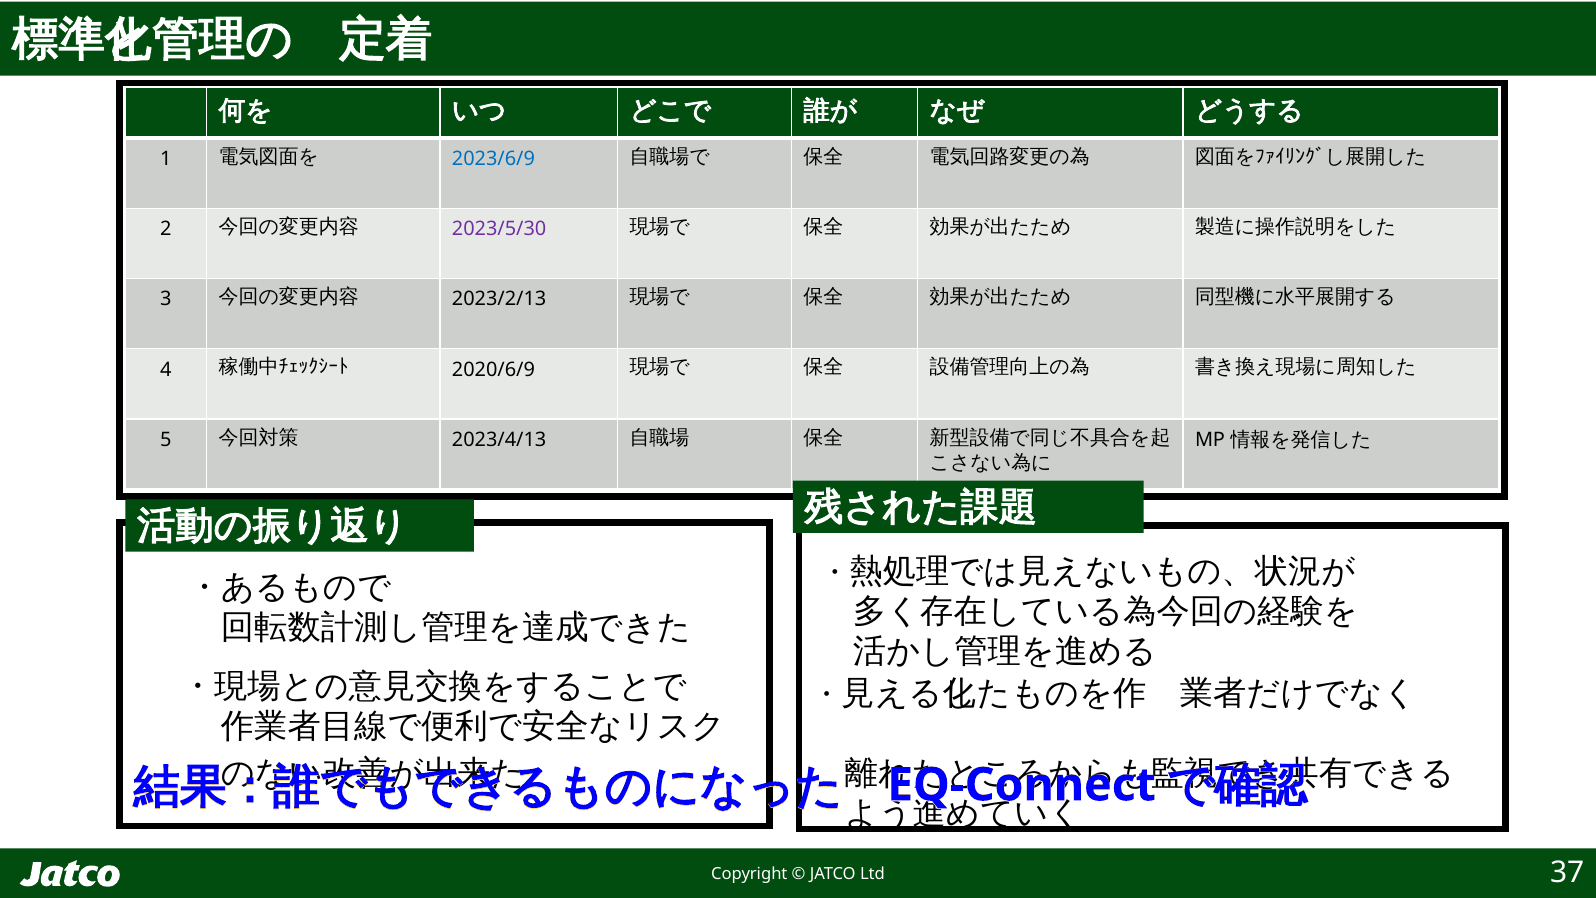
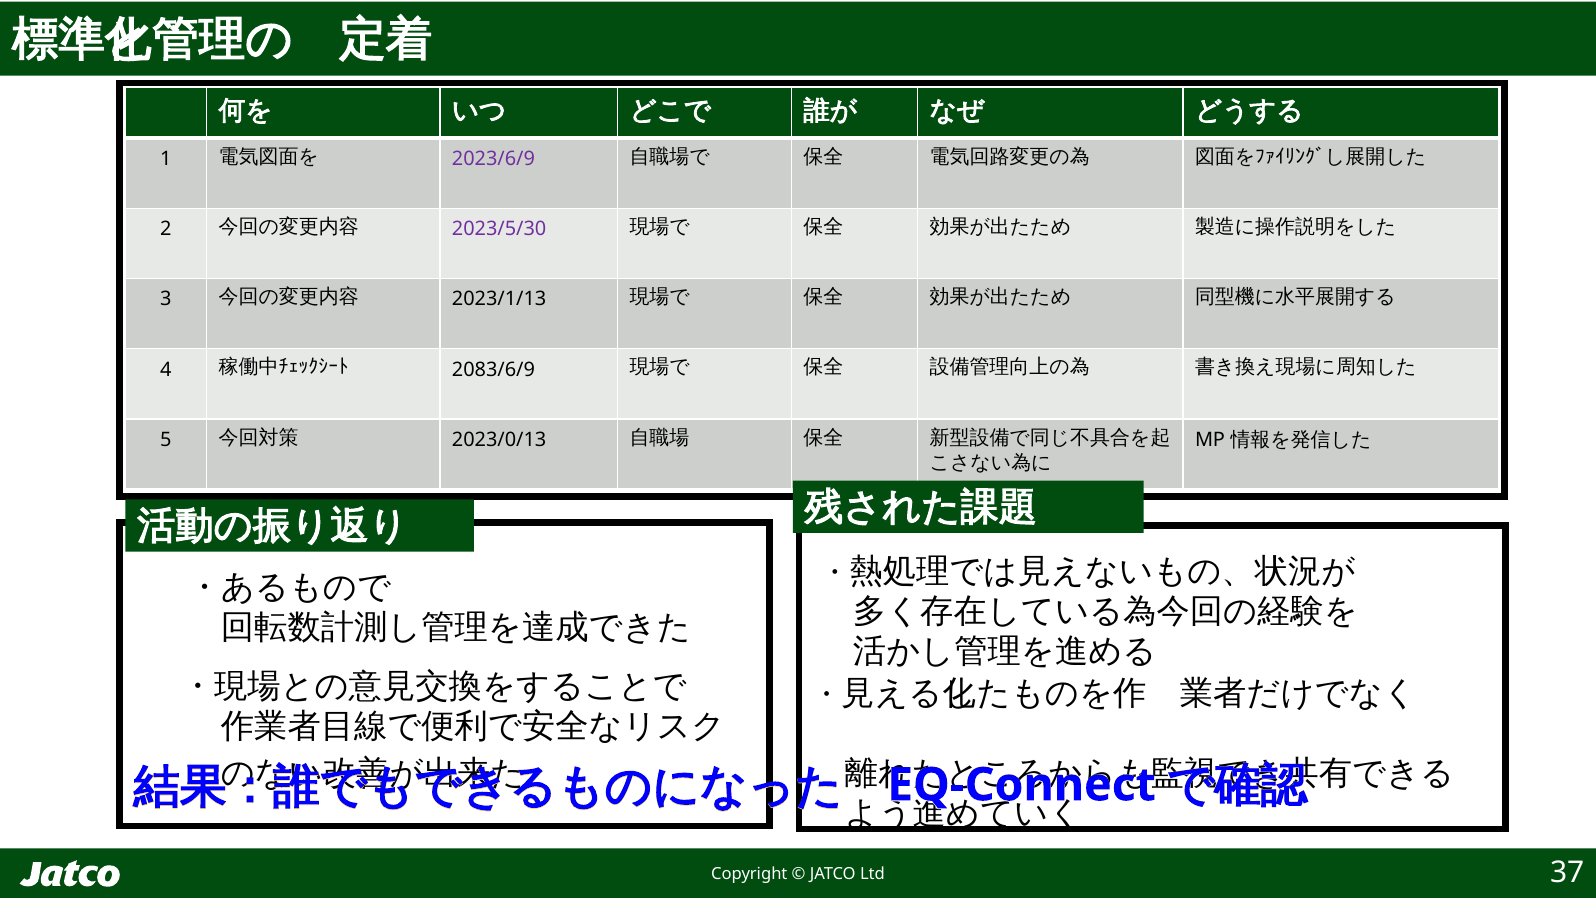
2023/6/9 colour: blue -> purple
2023/2/13: 2023/2/13 -> 2023/1/13
2020/6/9: 2020/6/9 -> 2083/6/9
2023/4/13: 2023/4/13 -> 2023/0/13
